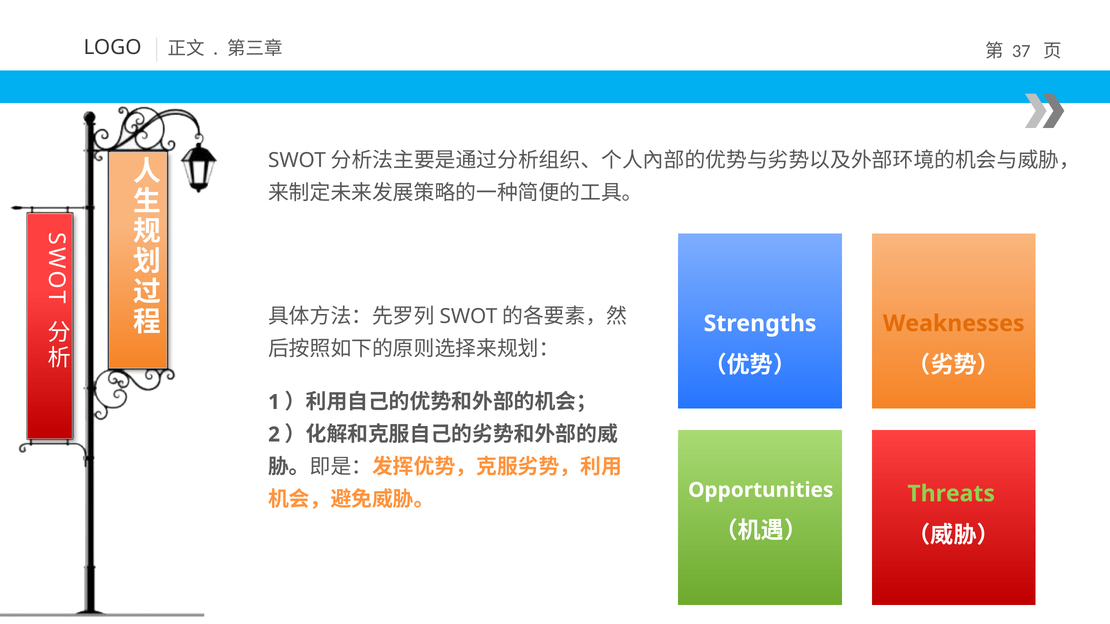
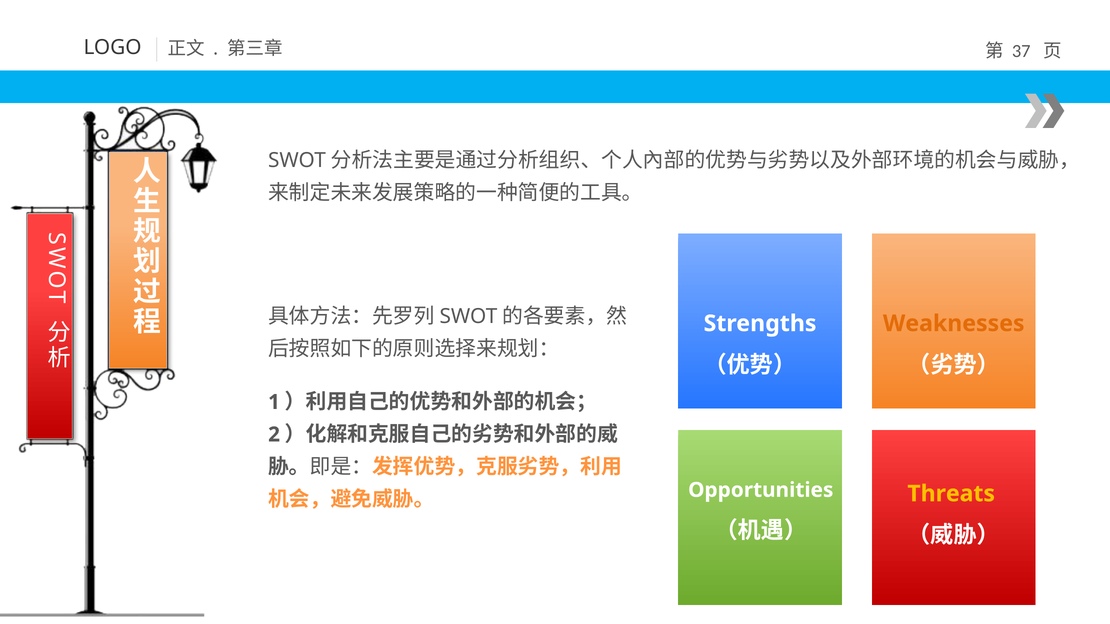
Threats colour: light green -> yellow
